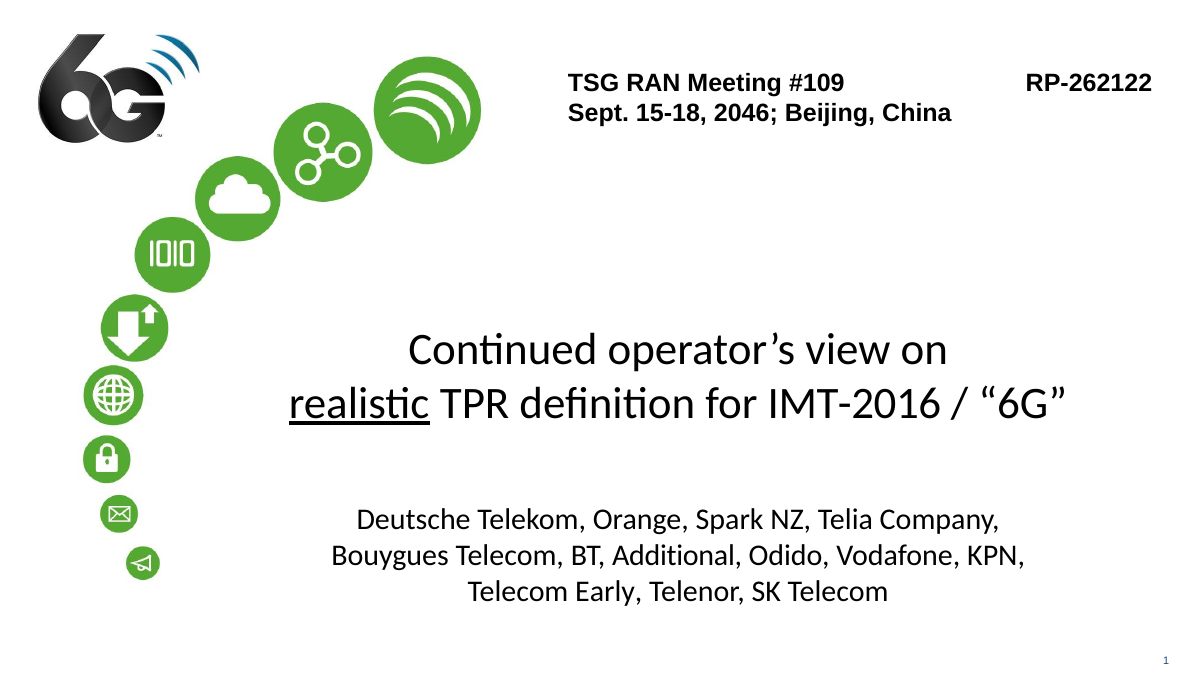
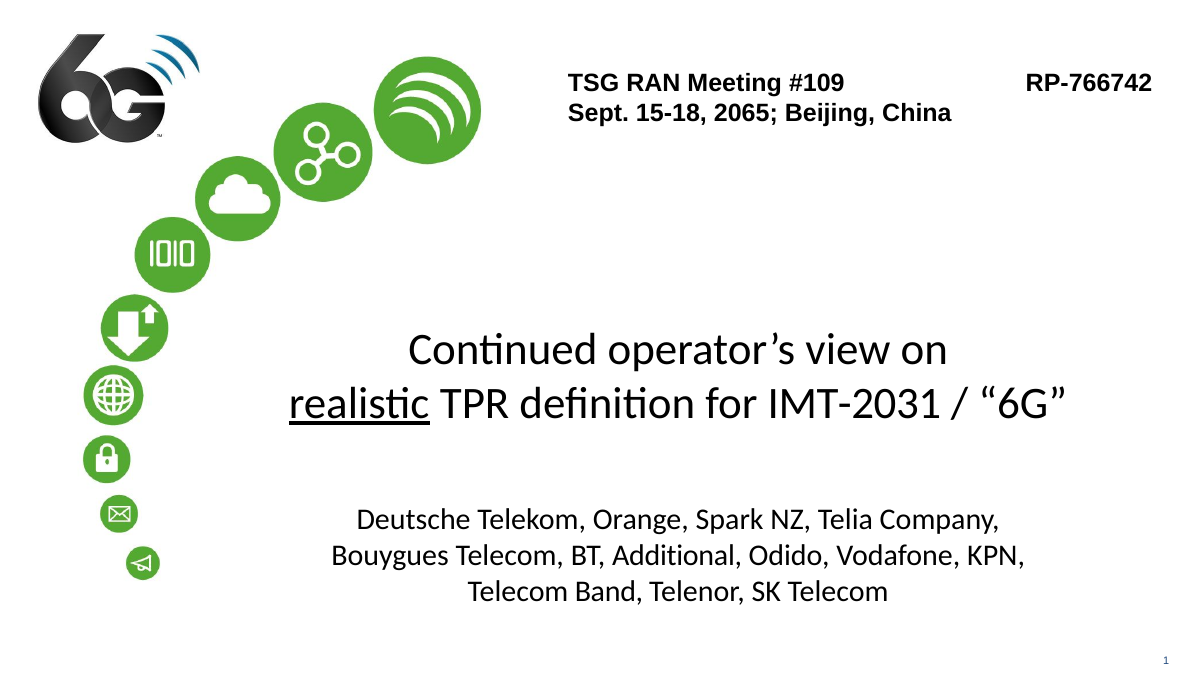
RP-262122: RP-262122 -> RP-766742
2046: 2046 -> 2065
IMT-2016: IMT-2016 -> IMT-2031
Early: Early -> Band
